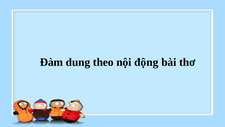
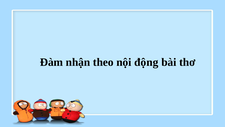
dung: dung -> nhận
